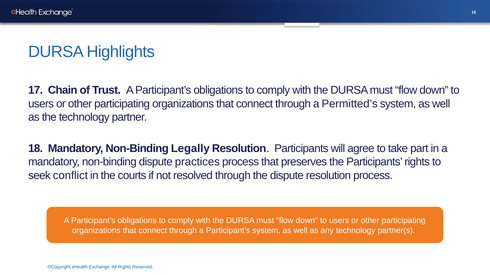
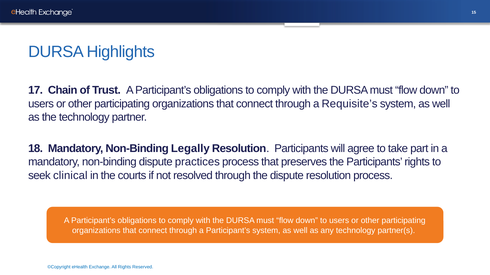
Permitted’s: Permitted’s -> Requisite’s
conflict: conflict -> clinical
